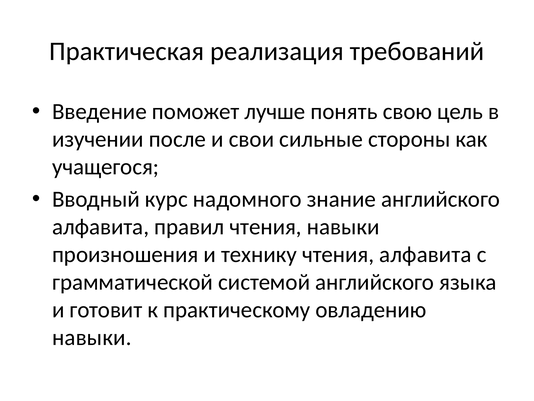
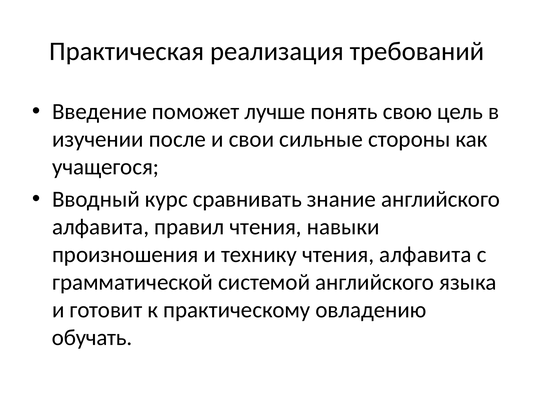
надомного: надомного -> сравнивать
навыки at (92, 337): навыки -> обучать
